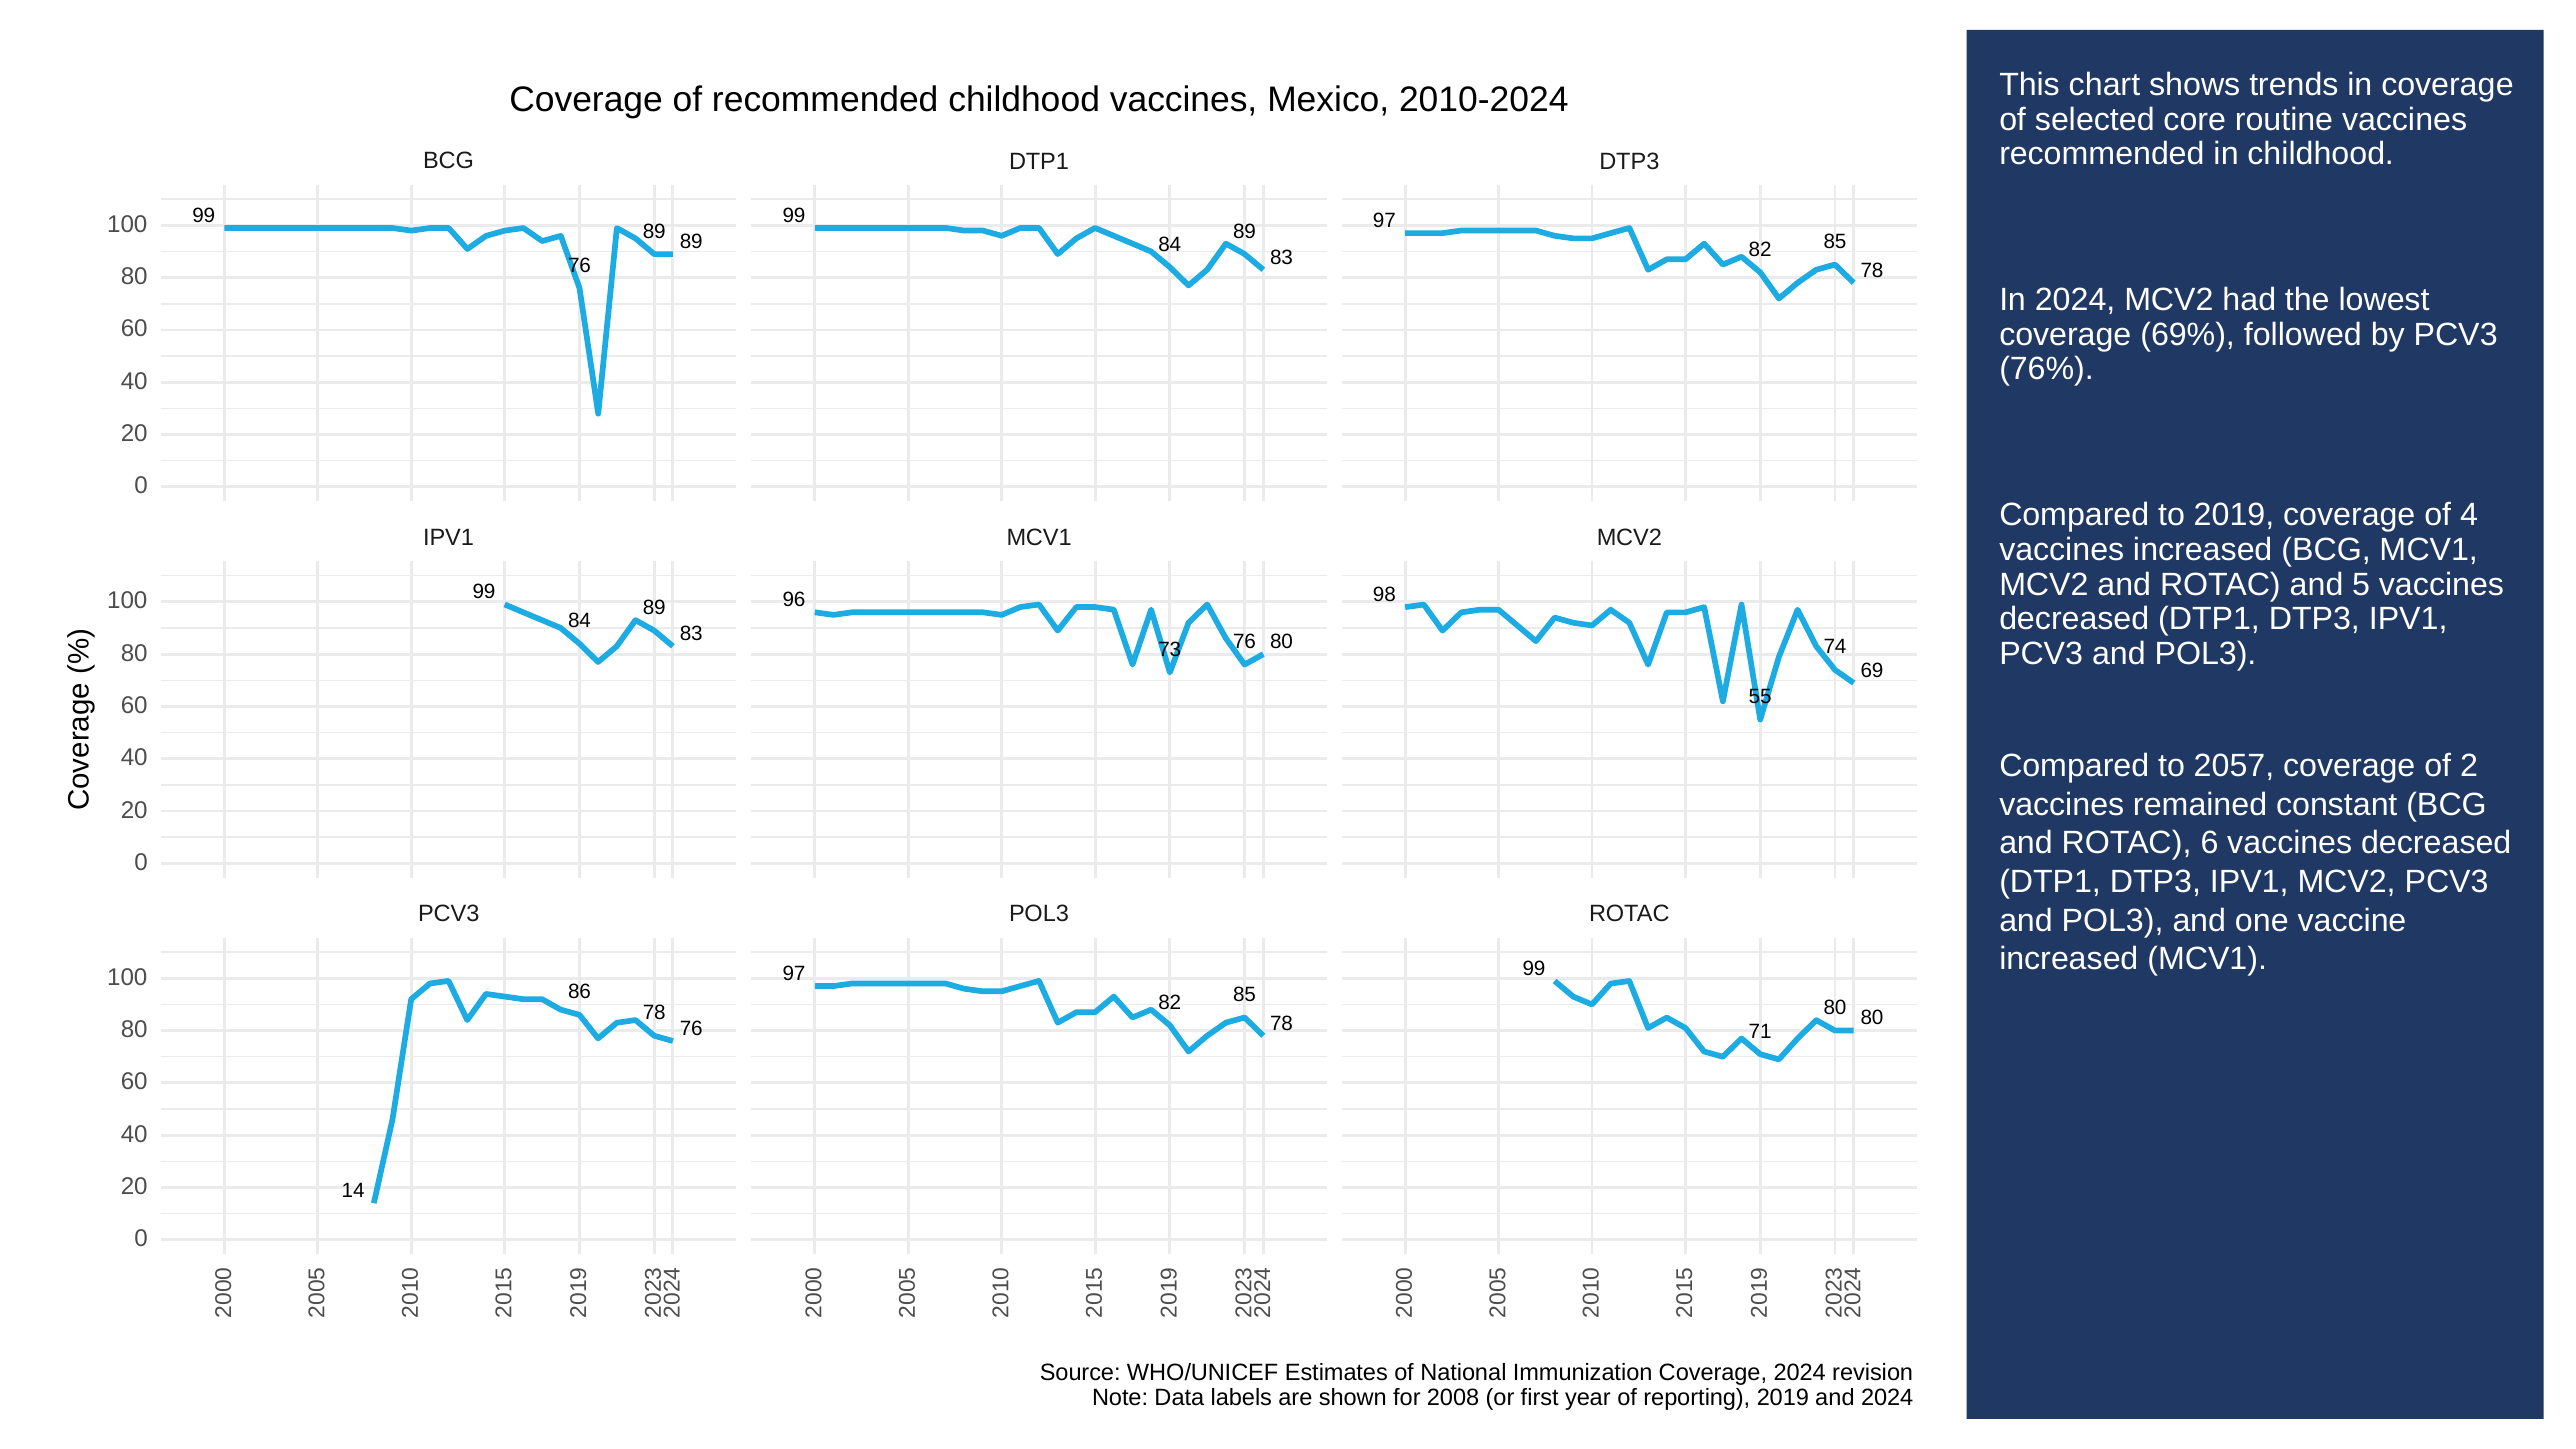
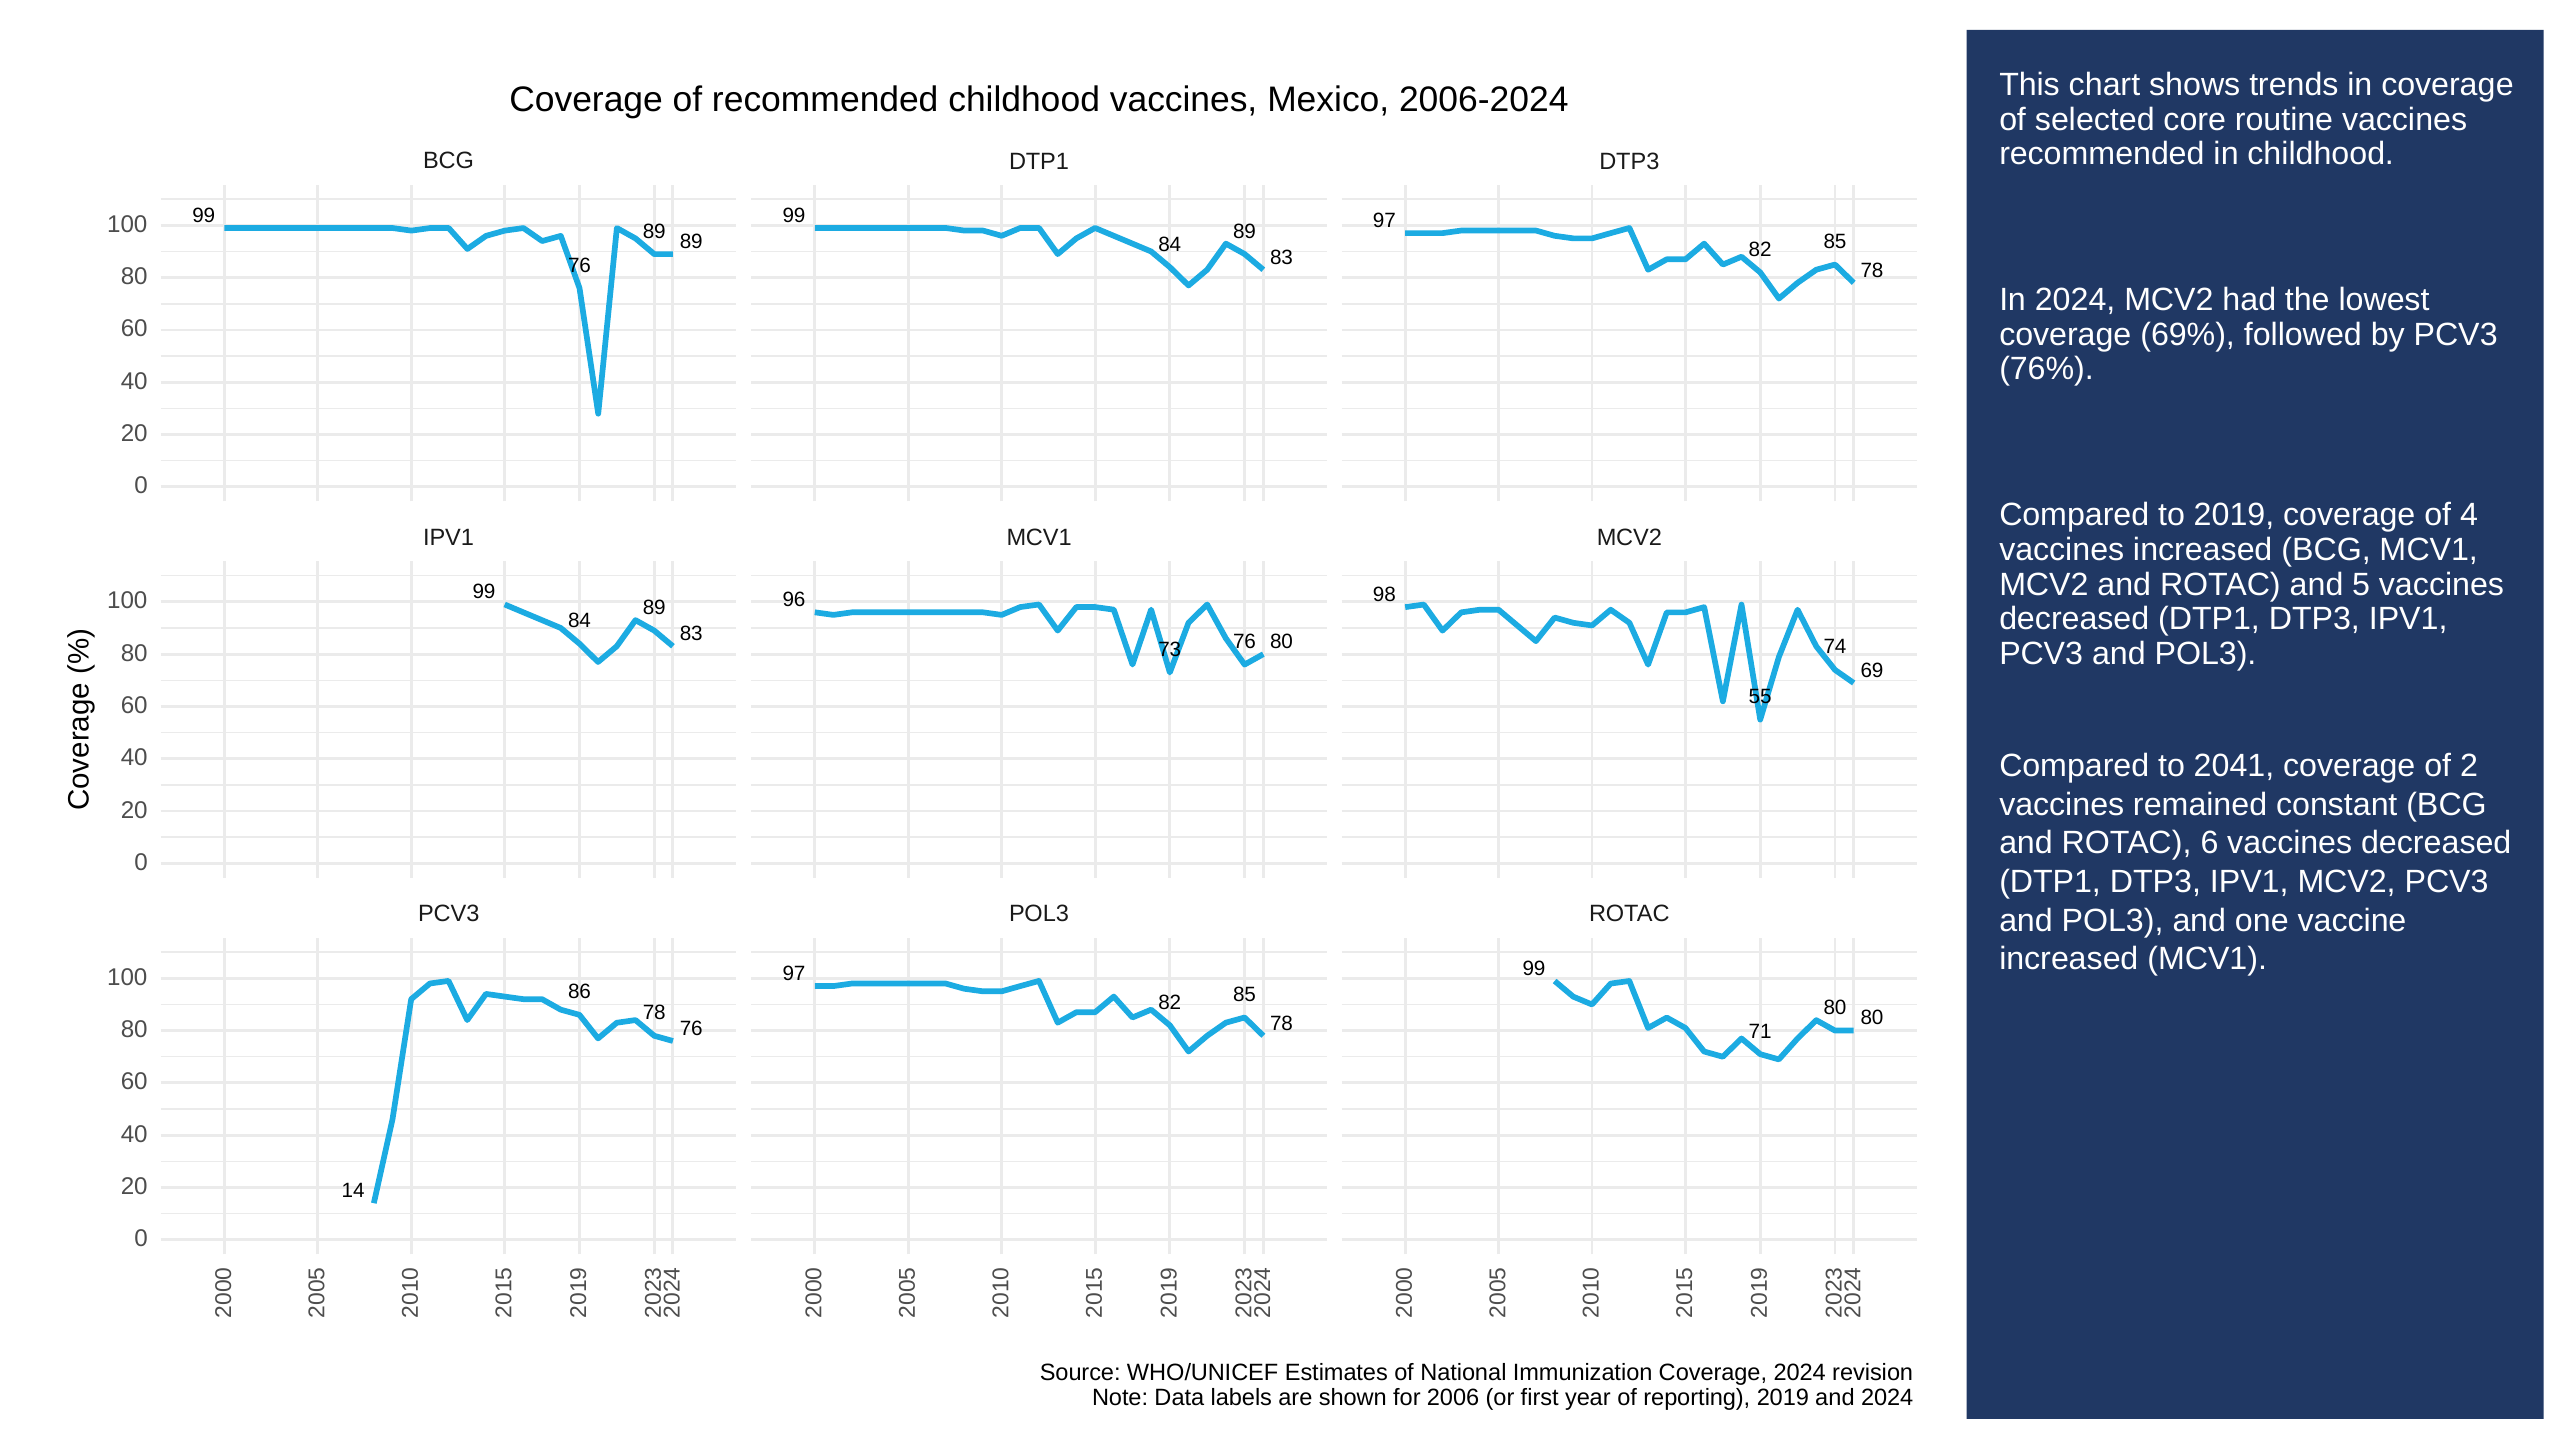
2010-2024: 2010-2024 -> 2006-2024
2057: 2057 -> 2041
2008: 2008 -> 2006
